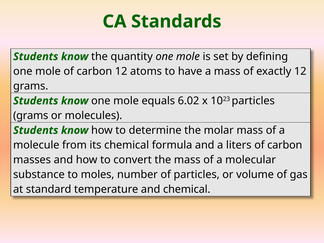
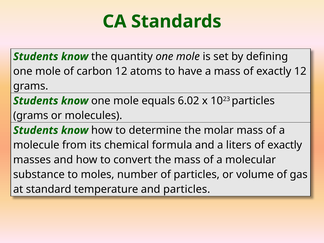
carbon at (285, 145): carbon -> exactly
and chemical: chemical -> particles
